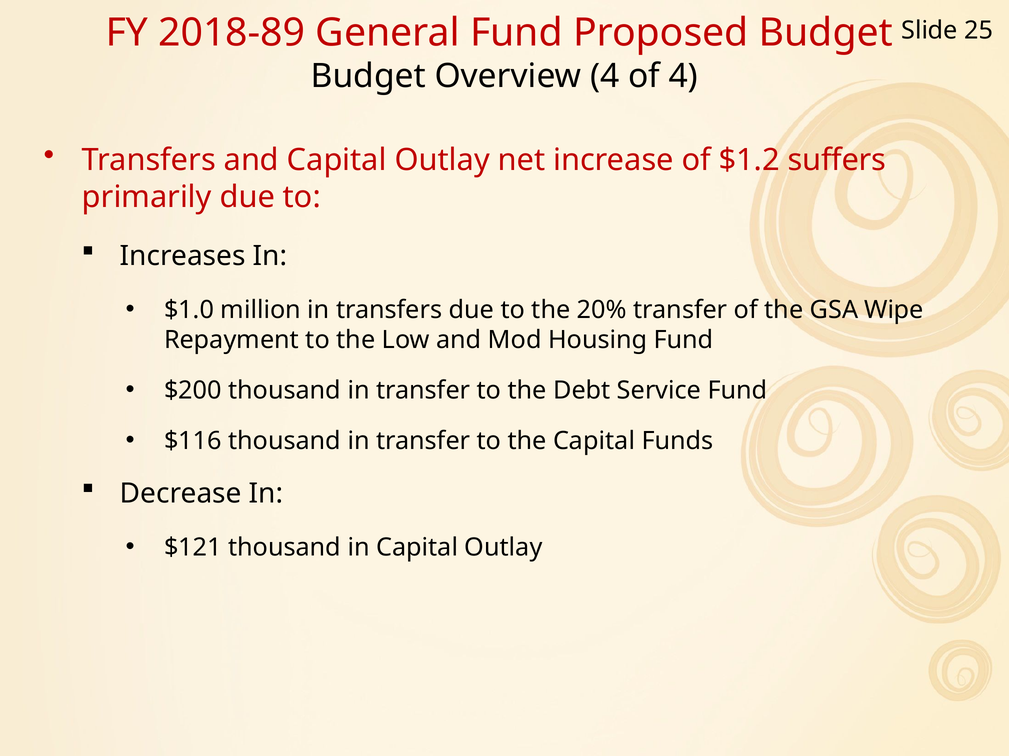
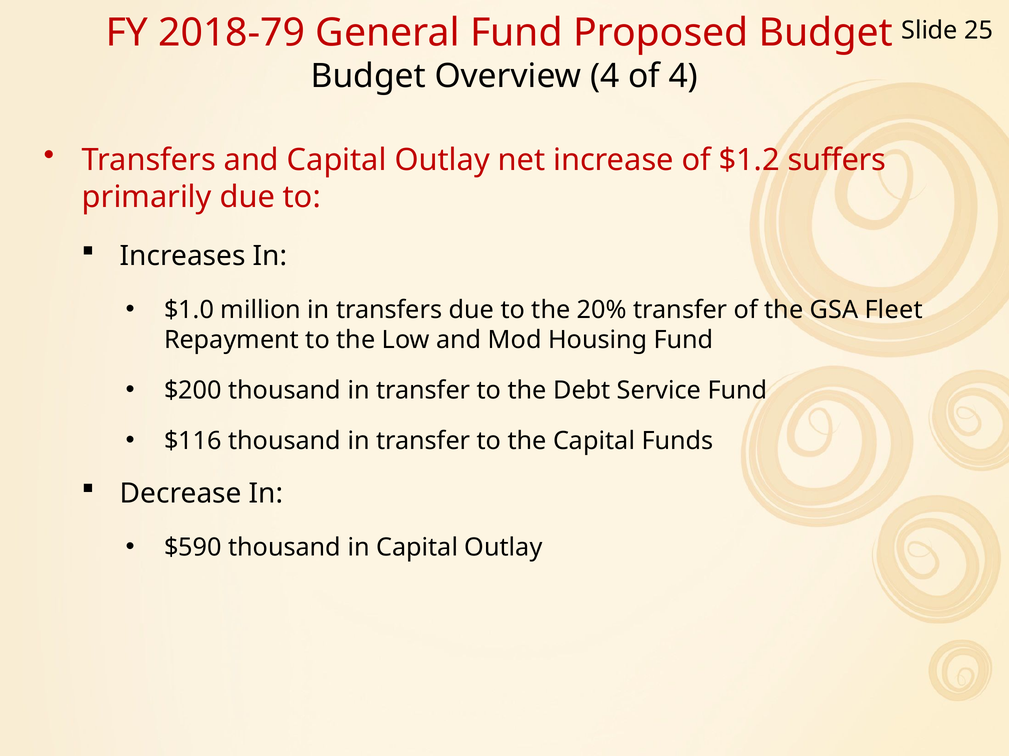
2018-89: 2018-89 -> 2018-79
Wipe: Wipe -> Fleet
$121: $121 -> $590
